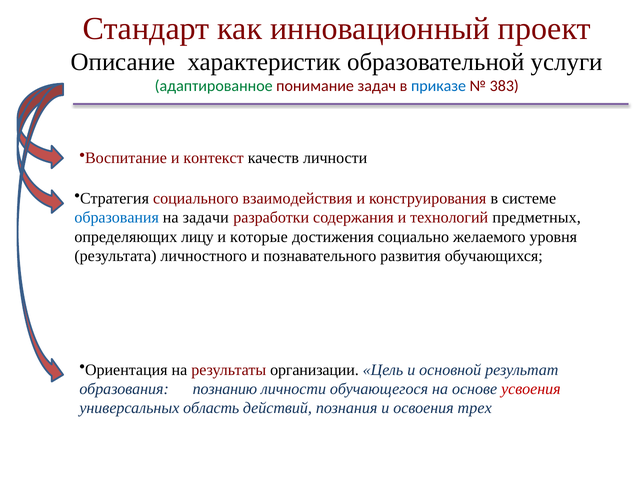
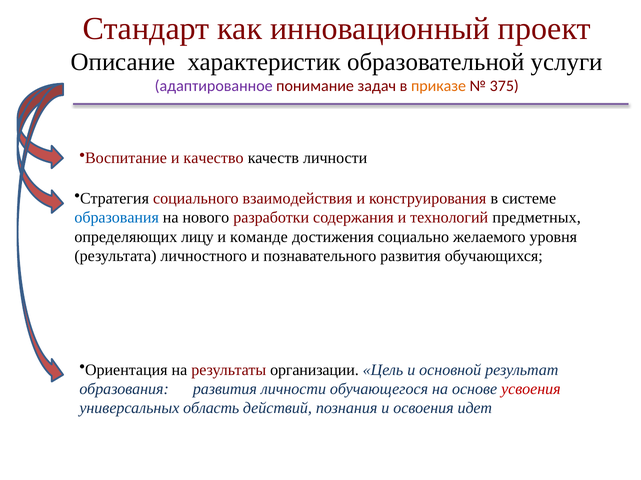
адаптированное colour: green -> purple
приказе colour: blue -> orange
383: 383 -> 375
контекст: контекст -> качество
задачи: задачи -> нового
которые: которые -> команде
образования познанию: познанию -> развития
трех: трех -> идет
